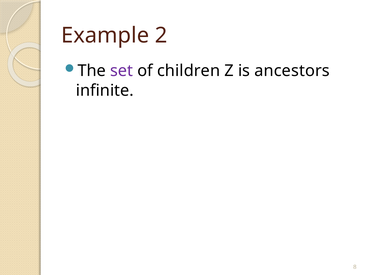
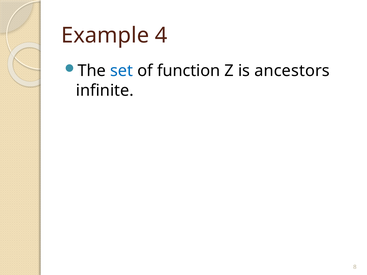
2: 2 -> 4
set colour: purple -> blue
children: children -> function
